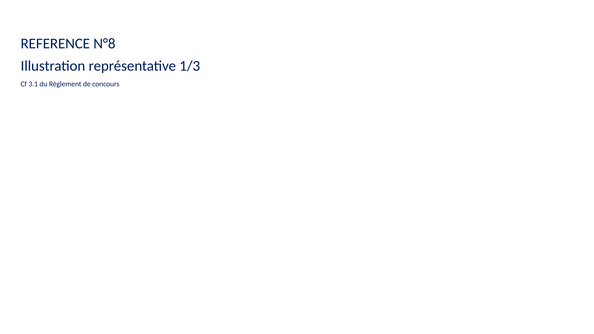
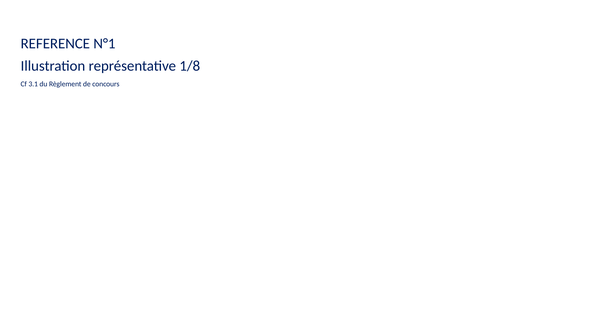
N°8: N°8 -> N°1
1/3: 1/3 -> 1/8
